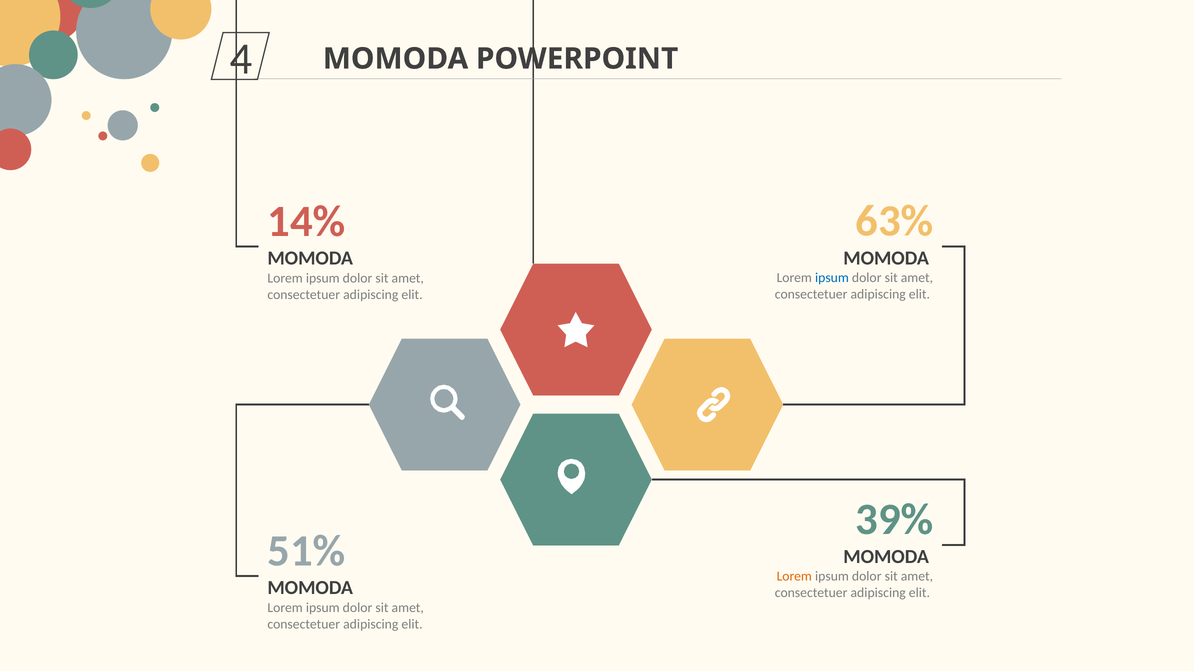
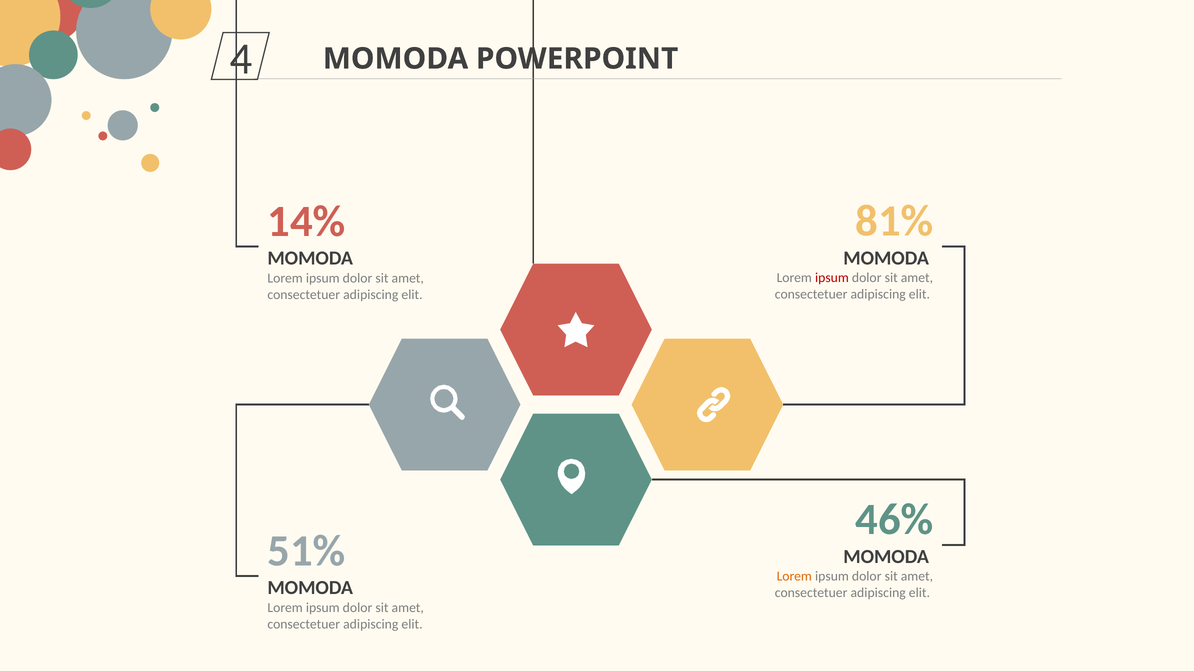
63%: 63% -> 81%
ipsum at (832, 278) colour: blue -> red
39%: 39% -> 46%
